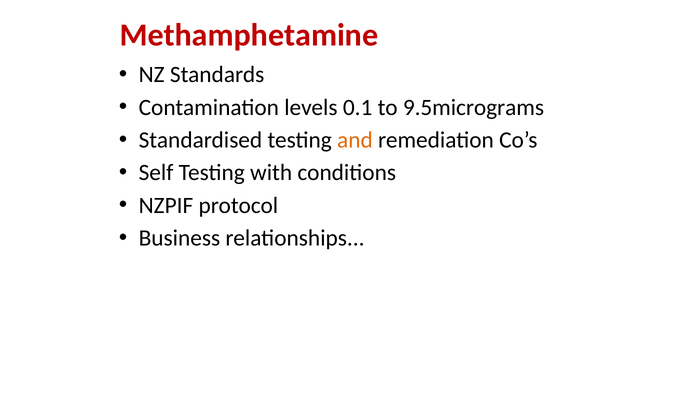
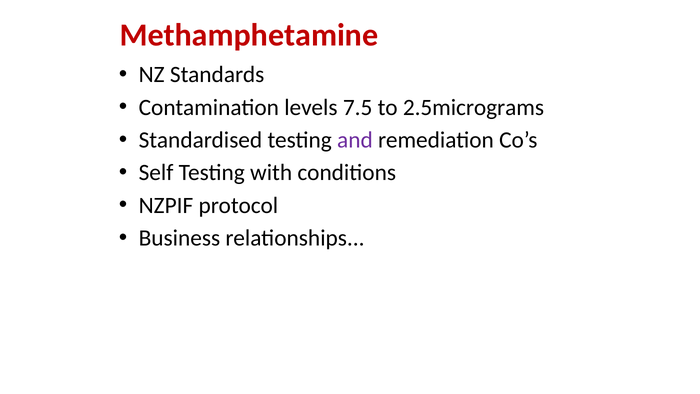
0.1: 0.1 -> 7.5
9.5micrograms: 9.5micrograms -> 2.5micrograms
and colour: orange -> purple
